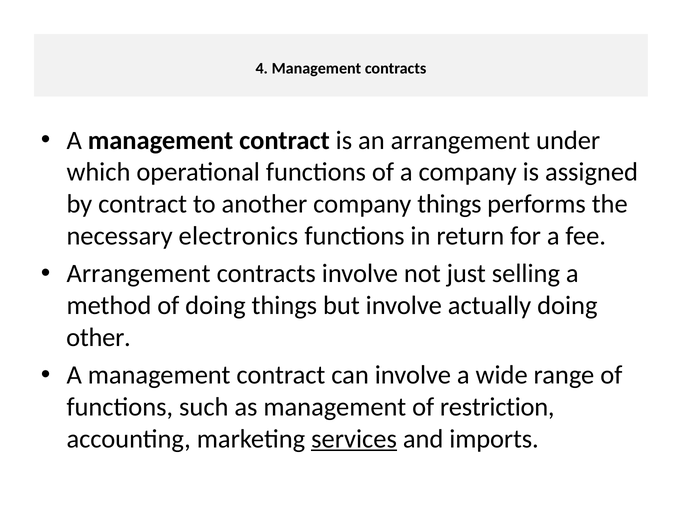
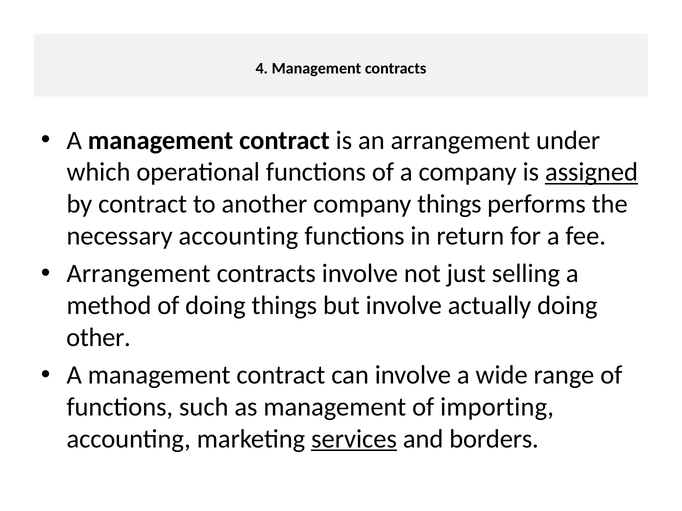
assigned underline: none -> present
necessary electronics: electronics -> accounting
restriction: restriction -> importing
imports: imports -> borders
